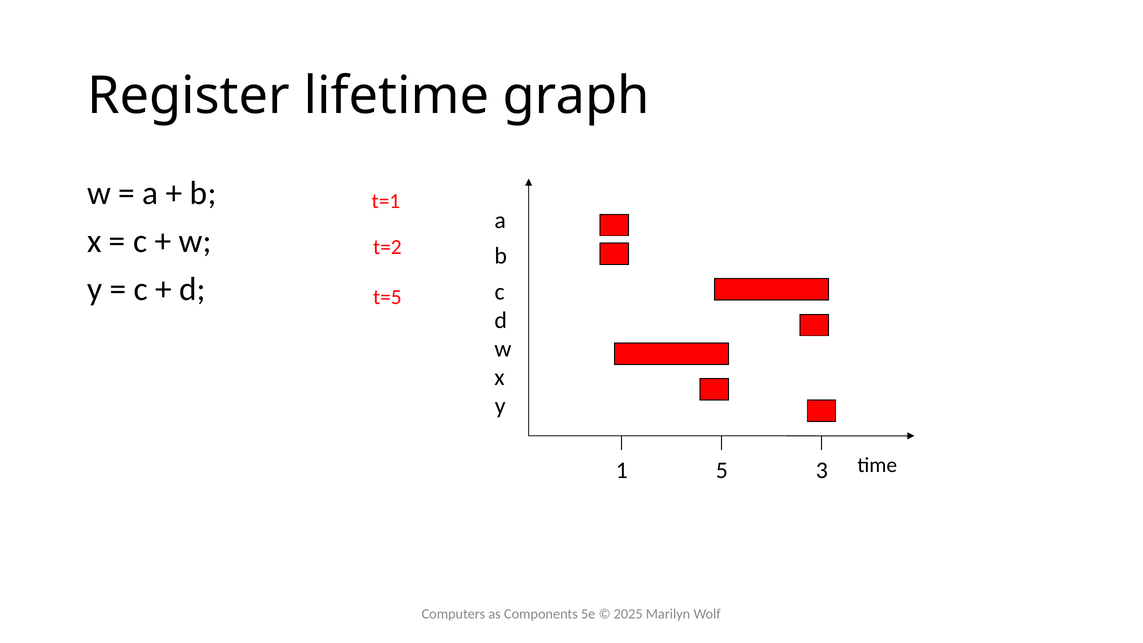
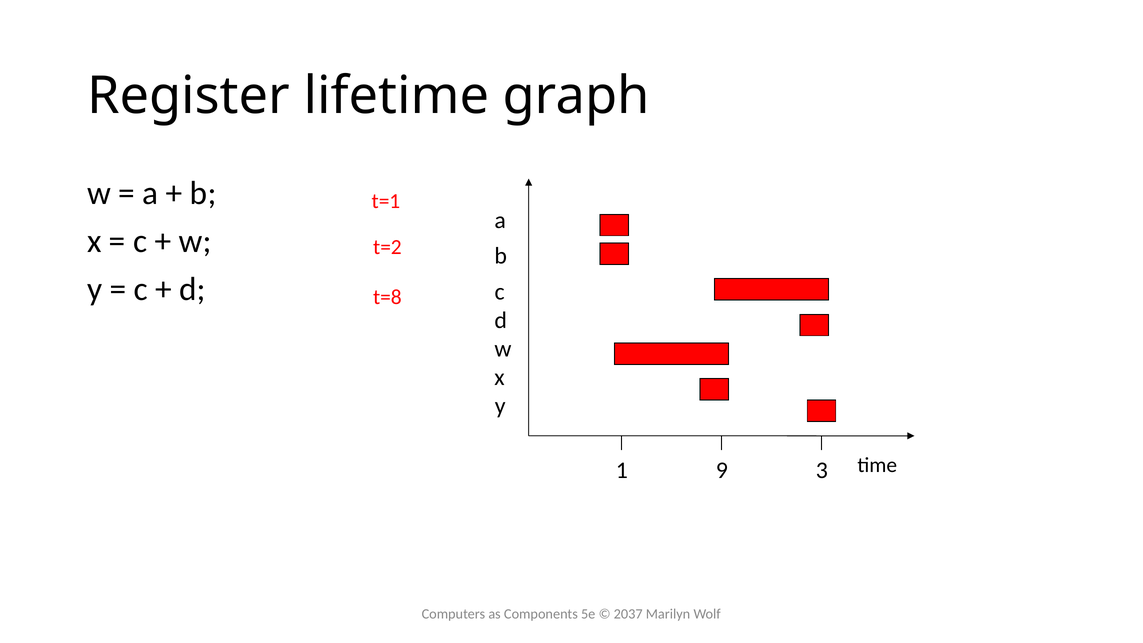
t=5: t=5 -> t=8
5: 5 -> 9
2025: 2025 -> 2037
